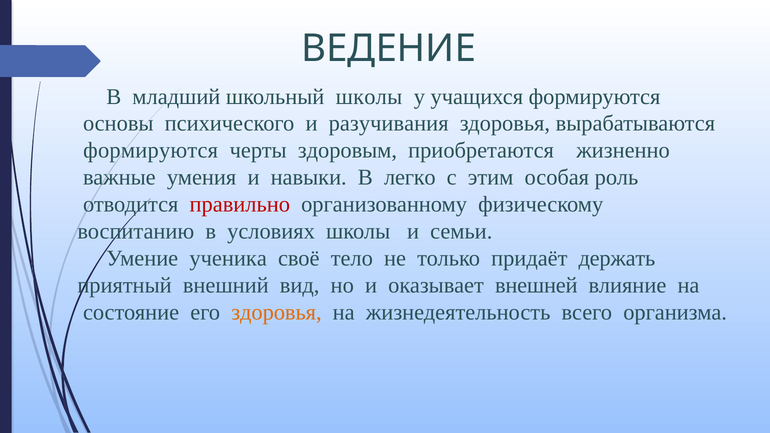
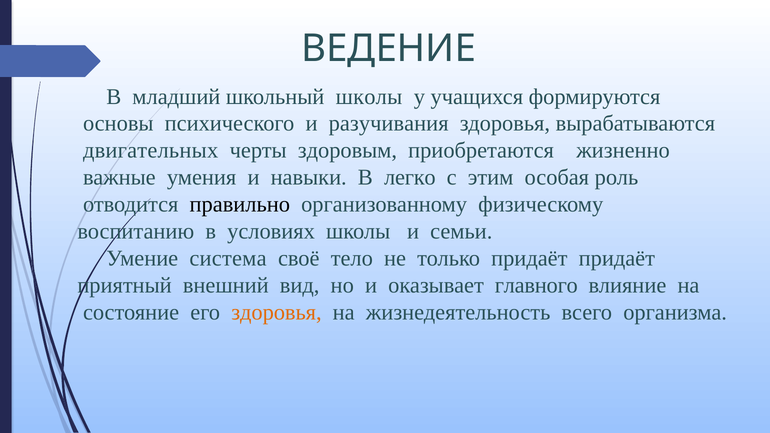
формируются at (151, 151): формируются -> двигательных
правильно colour: red -> black
ученика: ученика -> система
придаёт держать: держать -> придаёт
внешней: внешней -> главного
